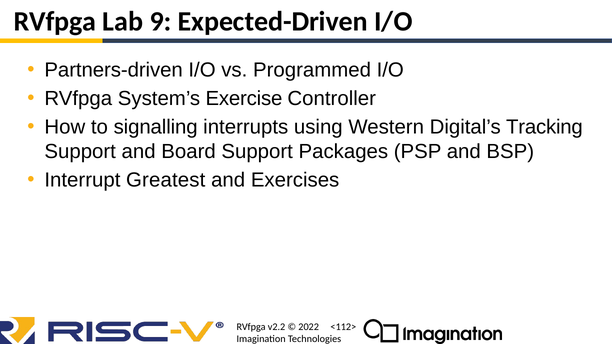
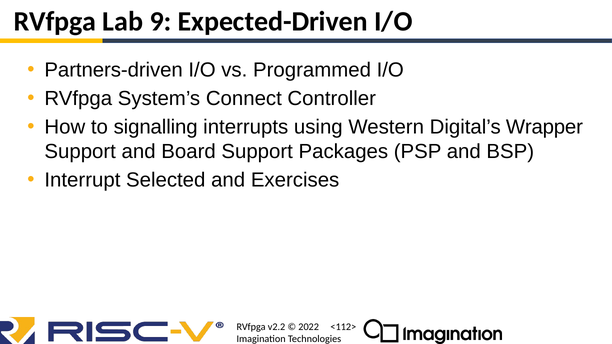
Exercise: Exercise -> Connect
Tracking: Tracking -> Wrapper
Greatest: Greatest -> Selected
